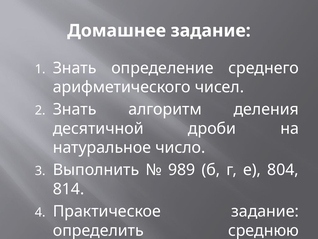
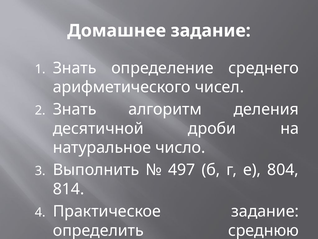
989: 989 -> 497
